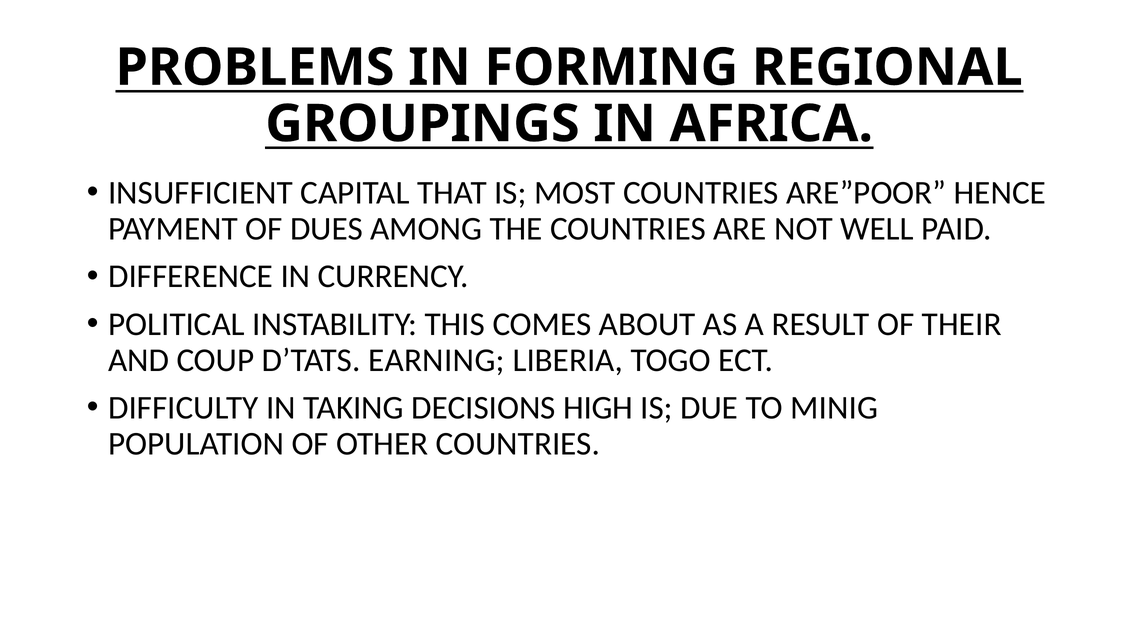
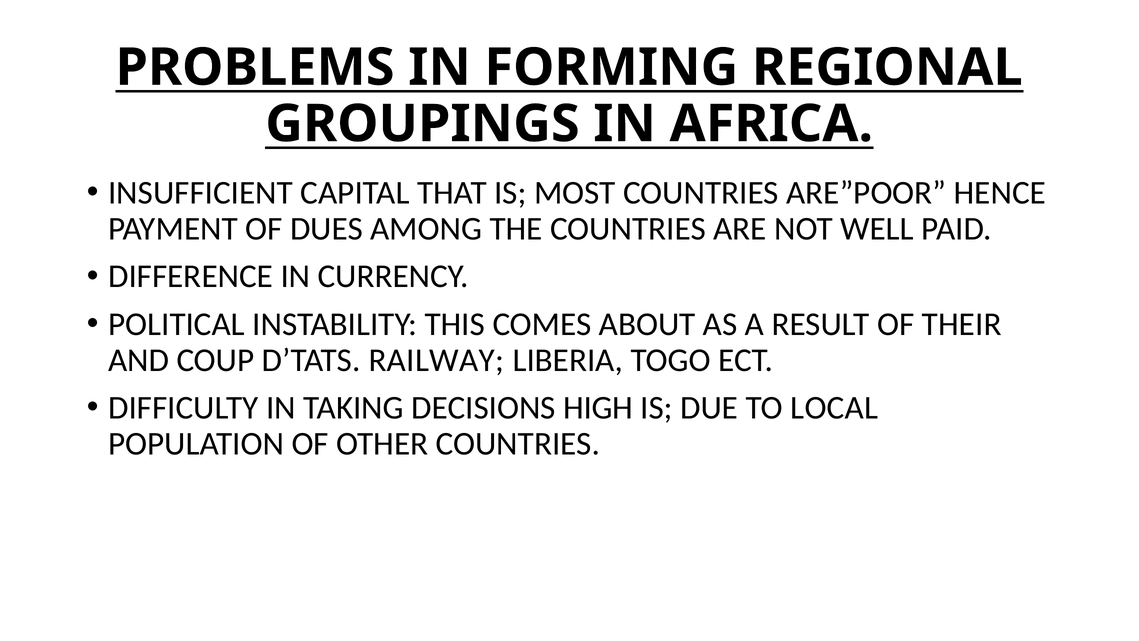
EARNING: EARNING -> RAILWAY
MINIG: MINIG -> LOCAL
